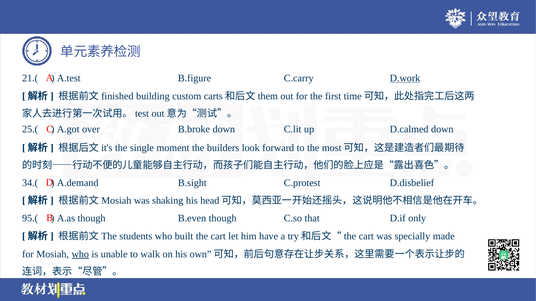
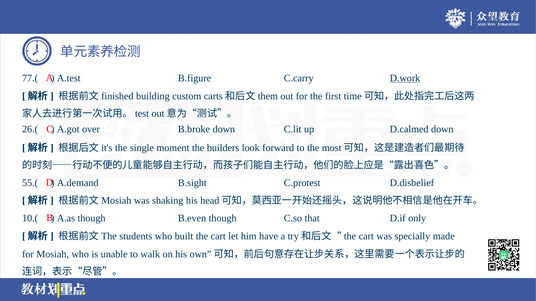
21.(: 21.( -> 77.(
25.(: 25.( -> 26.(
34.(: 34.( -> 55.(
95.(: 95.( -> 10.(
who at (80, 255) underline: present -> none
